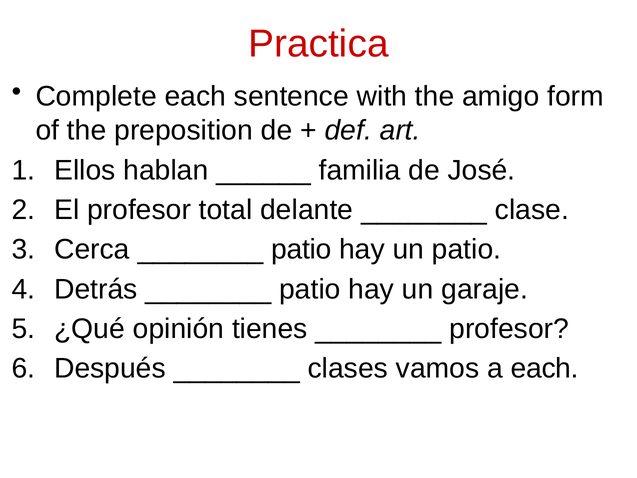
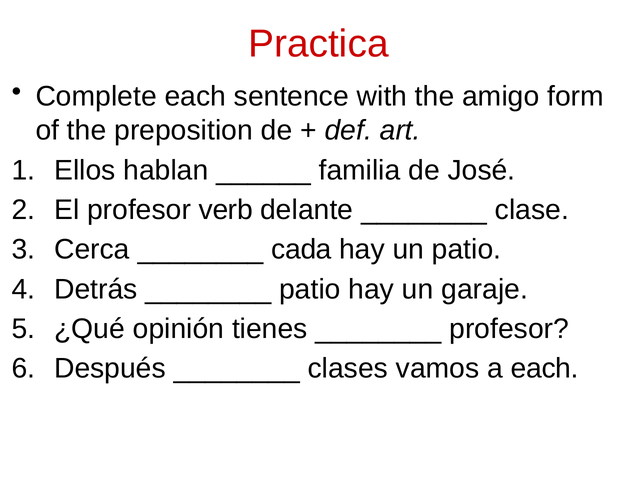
total: total -> verb
patio at (301, 249): patio -> cada
